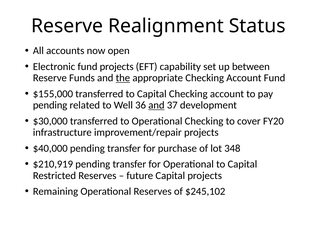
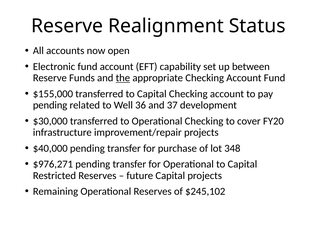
fund projects: projects -> account
and at (156, 105) underline: present -> none
$210,919: $210,919 -> $976,271
